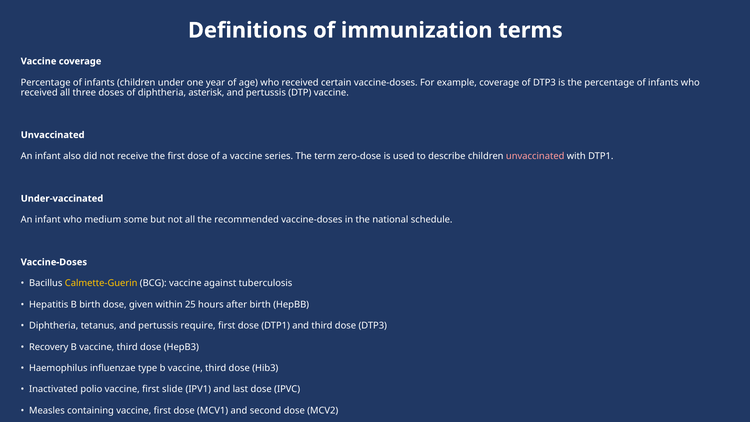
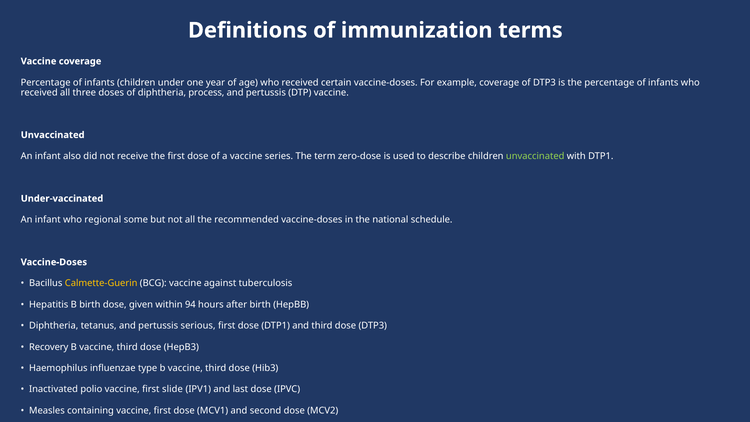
asterisk: asterisk -> process
unvaccinated at (535, 156) colour: pink -> light green
medium: medium -> regional
25: 25 -> 94
require: require -> serious
